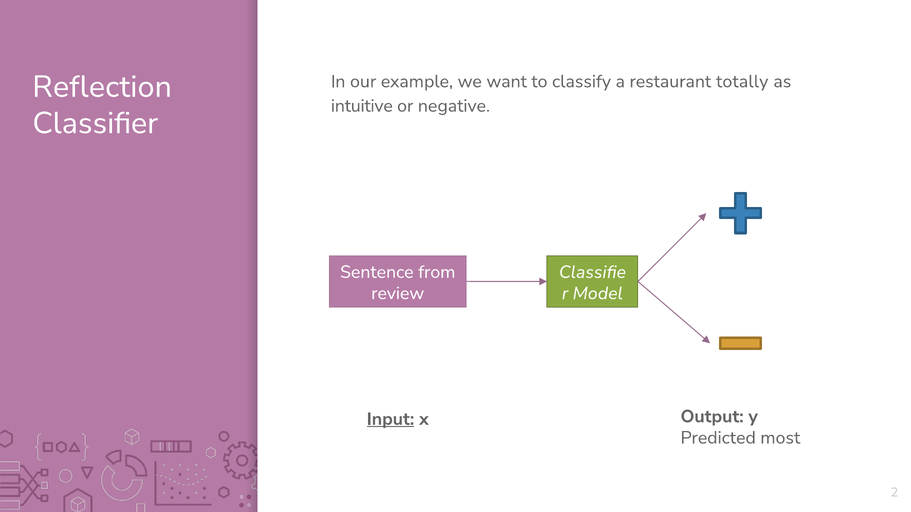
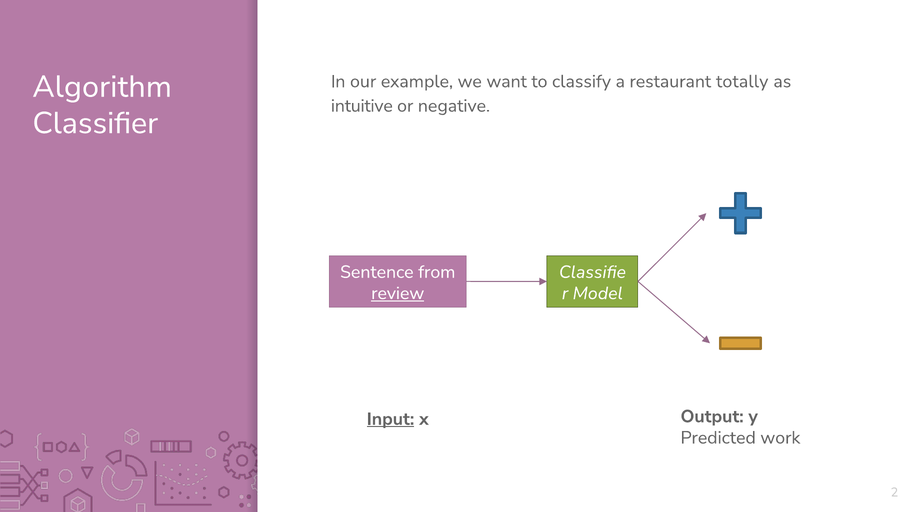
Reflection: Reflection -> Algorithm
review underline: none -> present
most: most -> work
